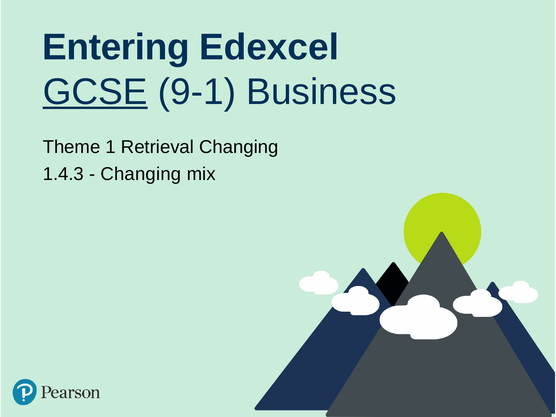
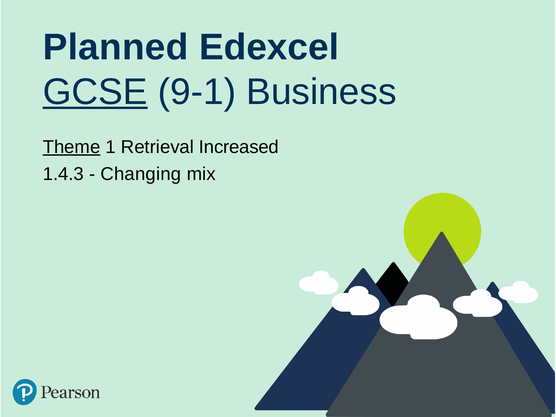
Entering: Entering -> Planned
Theme underline: none -> present
Retrieval Changing: Changing -> Increased
